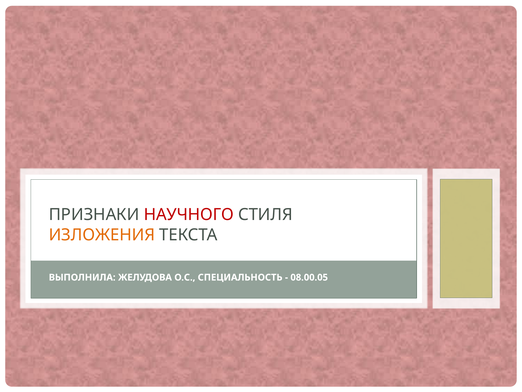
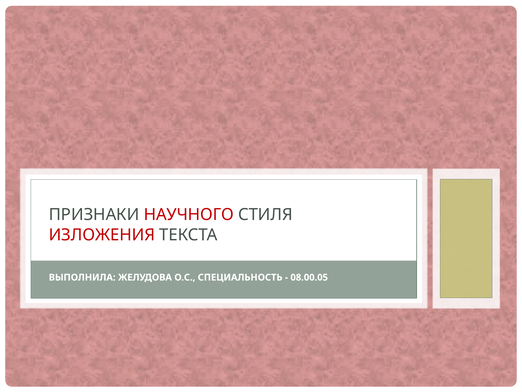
ИЗЛОЖЕНИЯ colour: orange -> red
